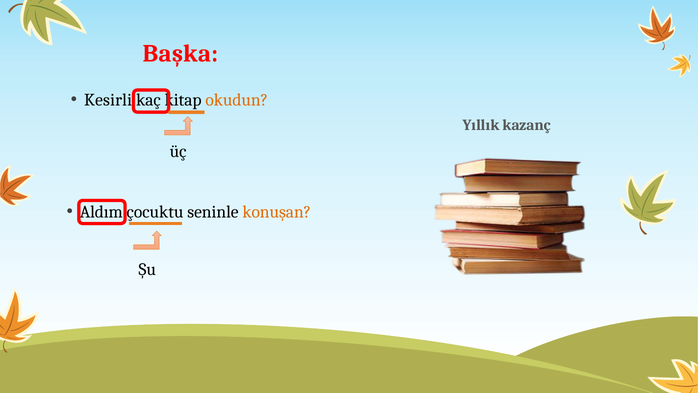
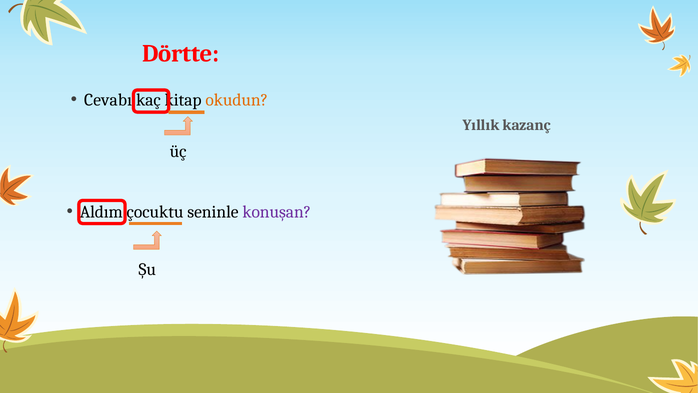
Başka: Başka -> Dörtte
Kesirli: Kesirli -> Cevabı
konuşan colour: orange -> purple
